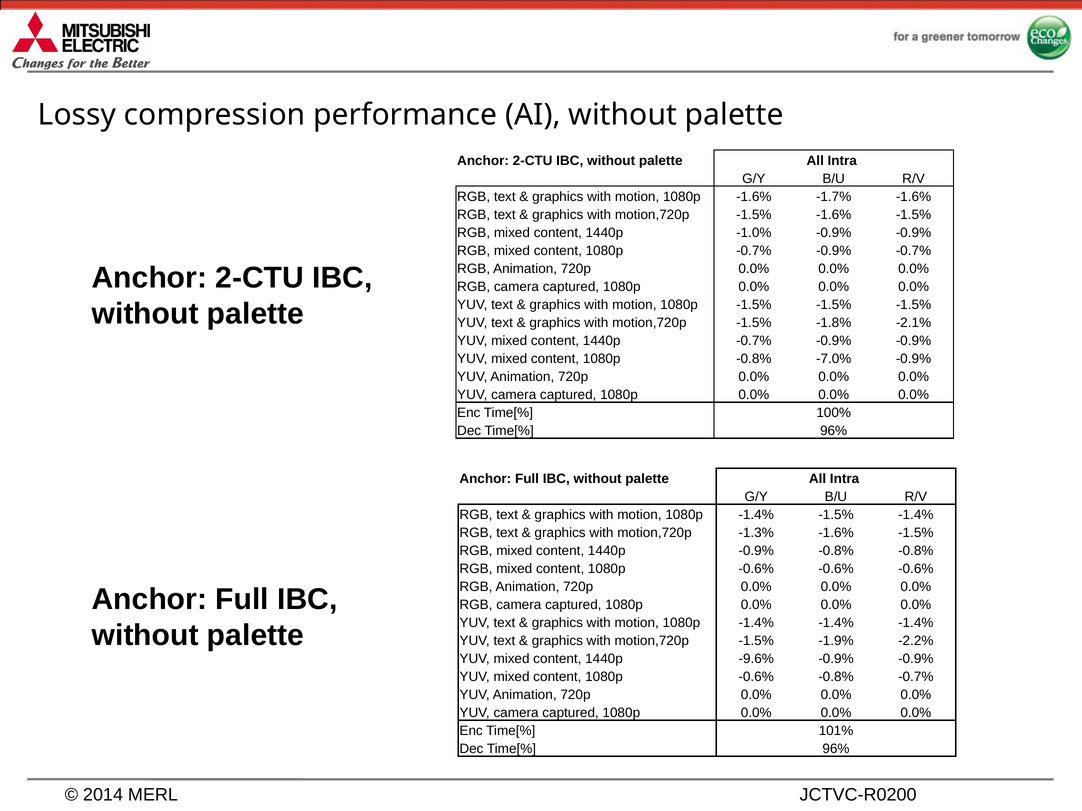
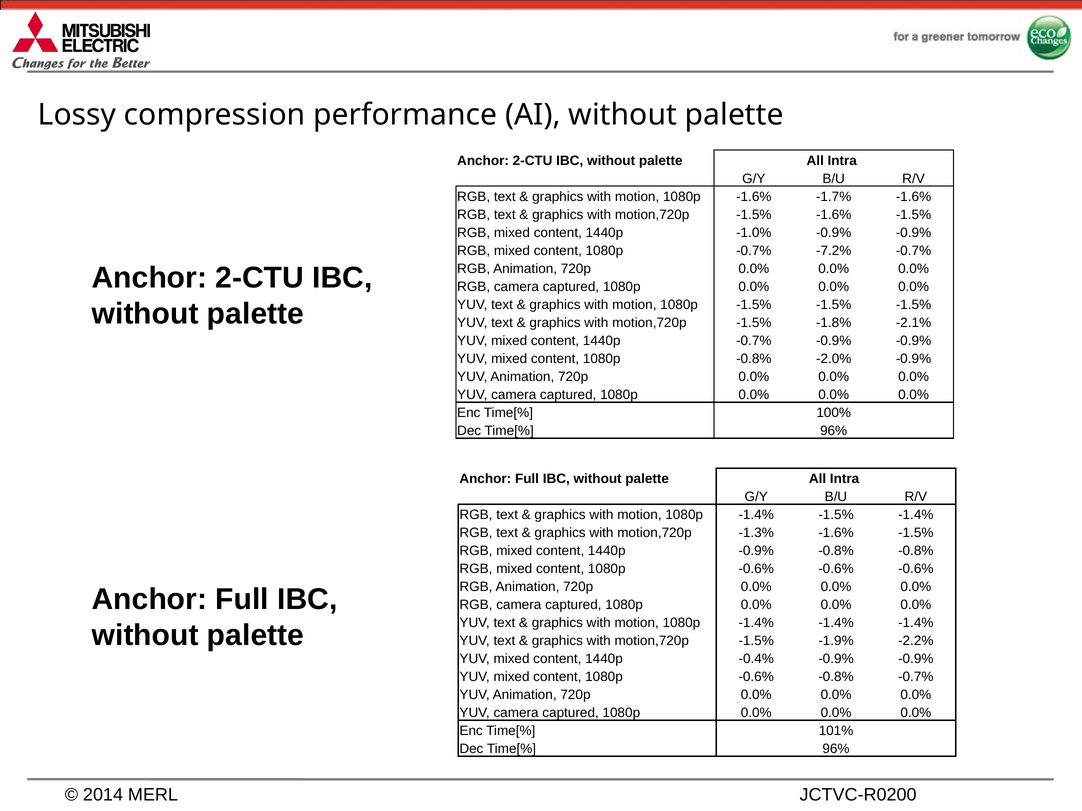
1080p -0.7% -0.9%: -0.9% -> -7.2%
-7.0%: -7.0% -> -2.0%
-9.6%: -9.6% -> -0.4%
